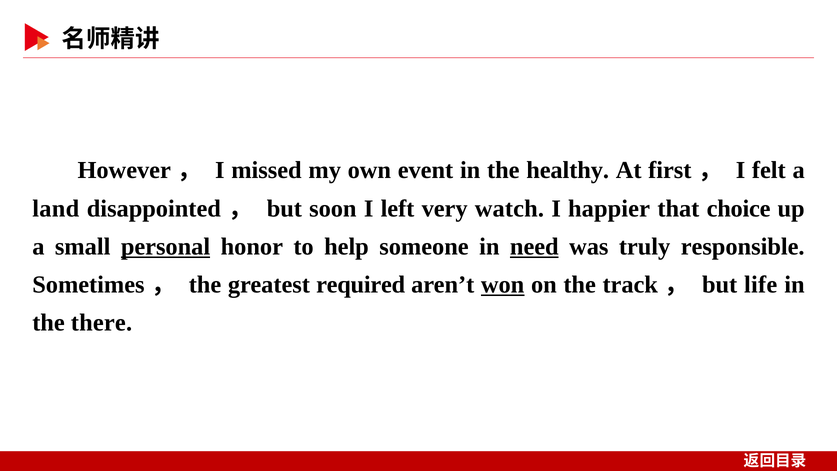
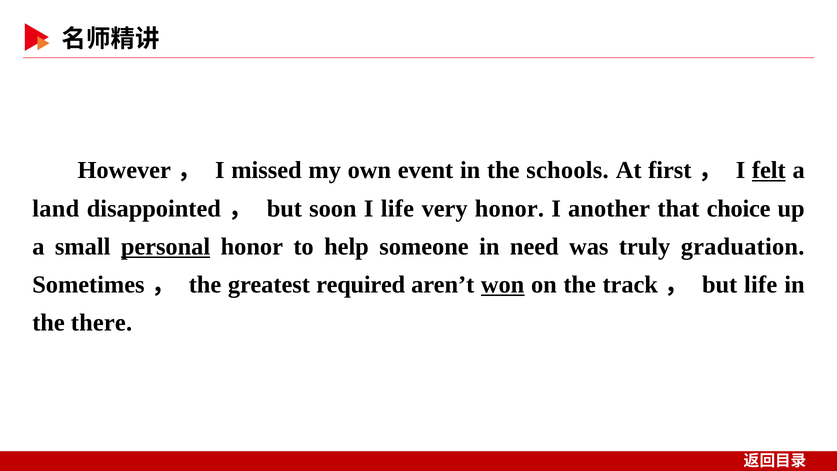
healthy: healthy -> schools
felt underline: none -> present
I left: left -> life
very watch: watch -> honor
happier: happier -> another
need underline: present -> none
responsible: responsible -> graduation
